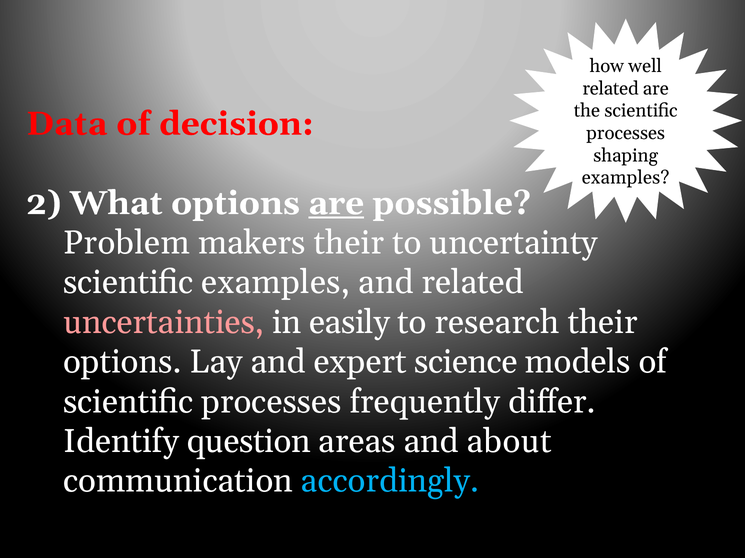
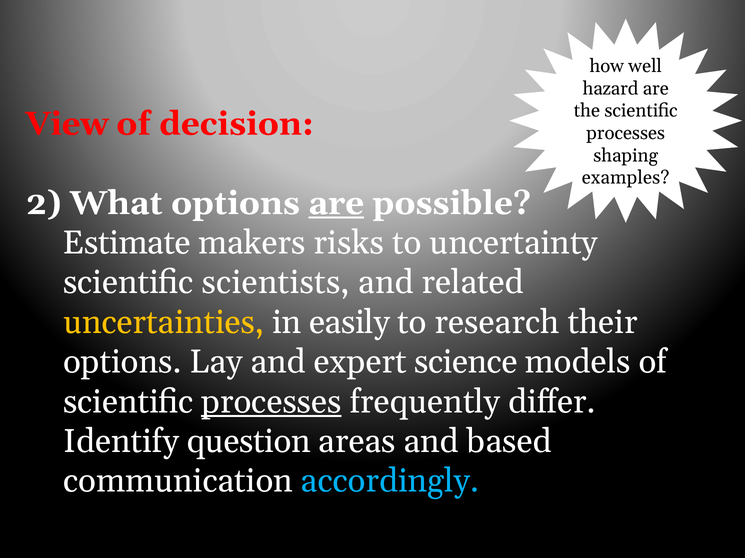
related at (611, 89): related -> hazard
Data: Data -> View
Problem: Problem -> Estimate
makers their: their -> risks
scientific examples: examples -> scientists
uncertainties colour: pink -> yellow
processes at (271, 402) underline: none -> present
about: about -> based
